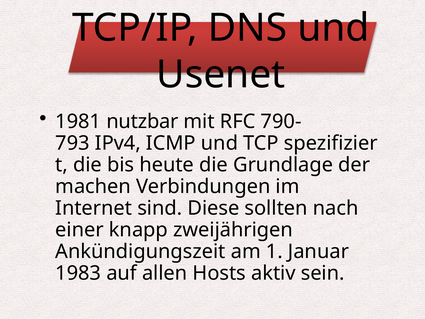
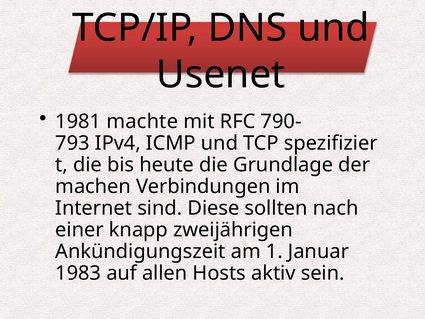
nutzbar: nutzbar -> machte
